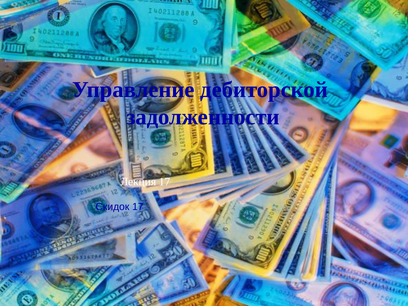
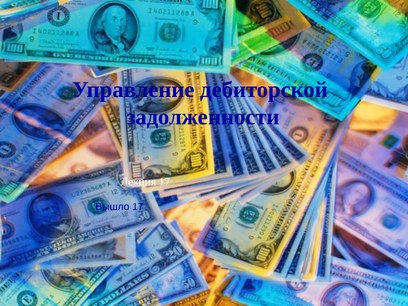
Скидок: Скидок -> Вышло
